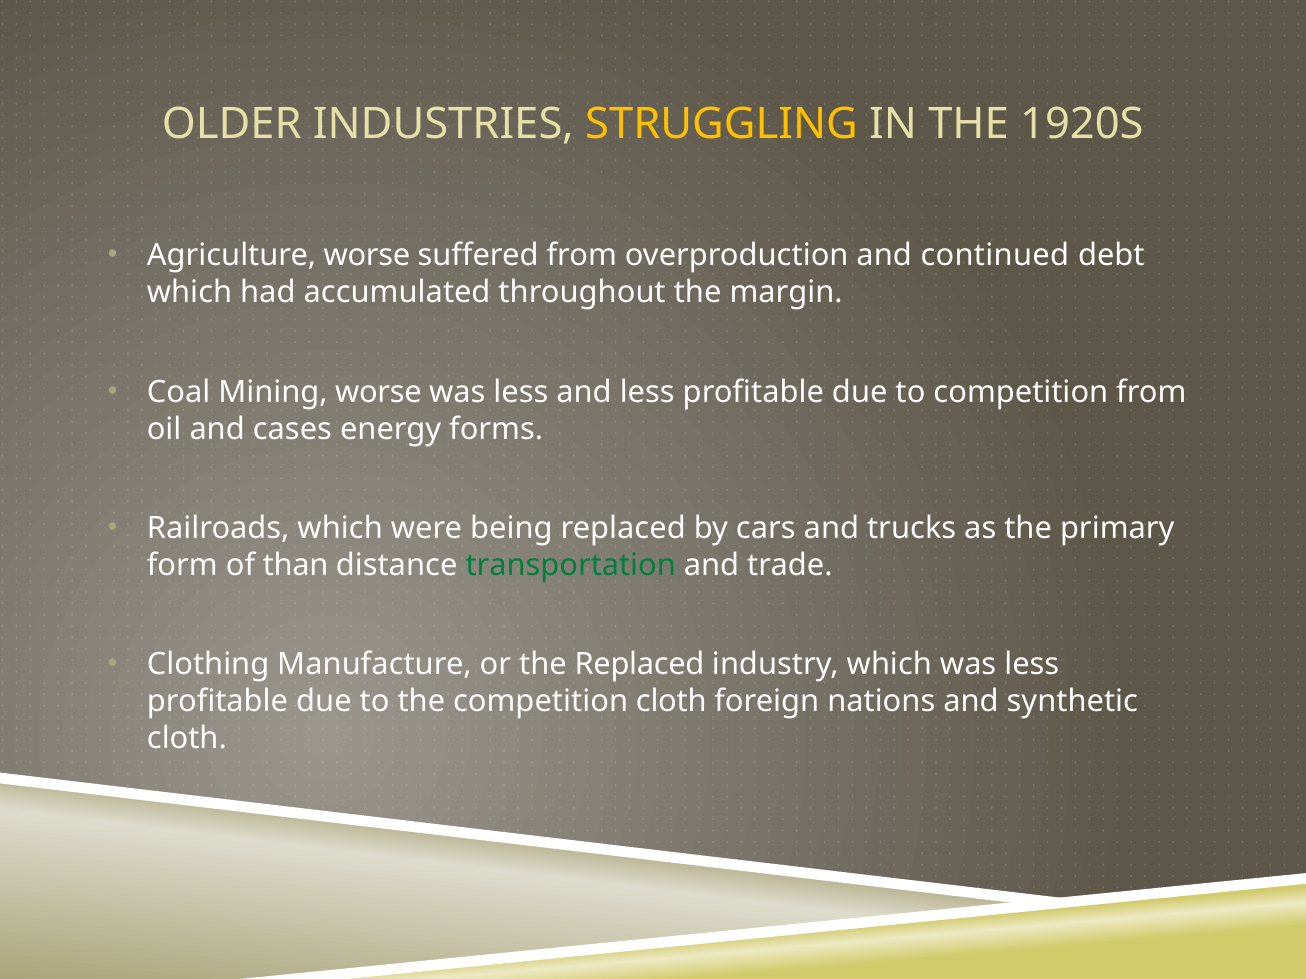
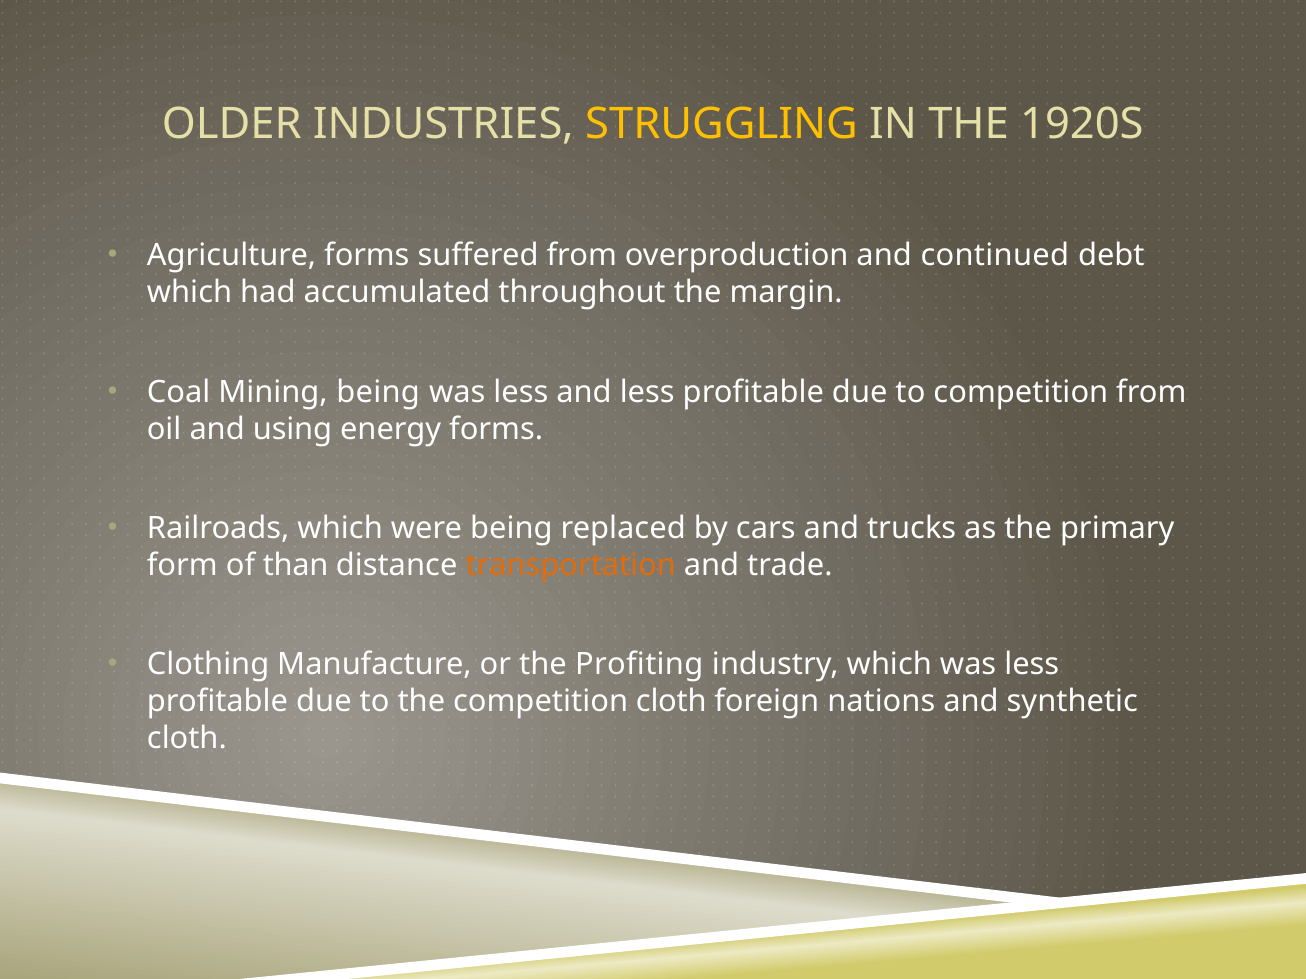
Agriculture worse: worse -> forms
Mining worse: worse -> being
cases: cases -> using
transportation colour: green -> orange
the Replaced: Replaced -> Profiting
